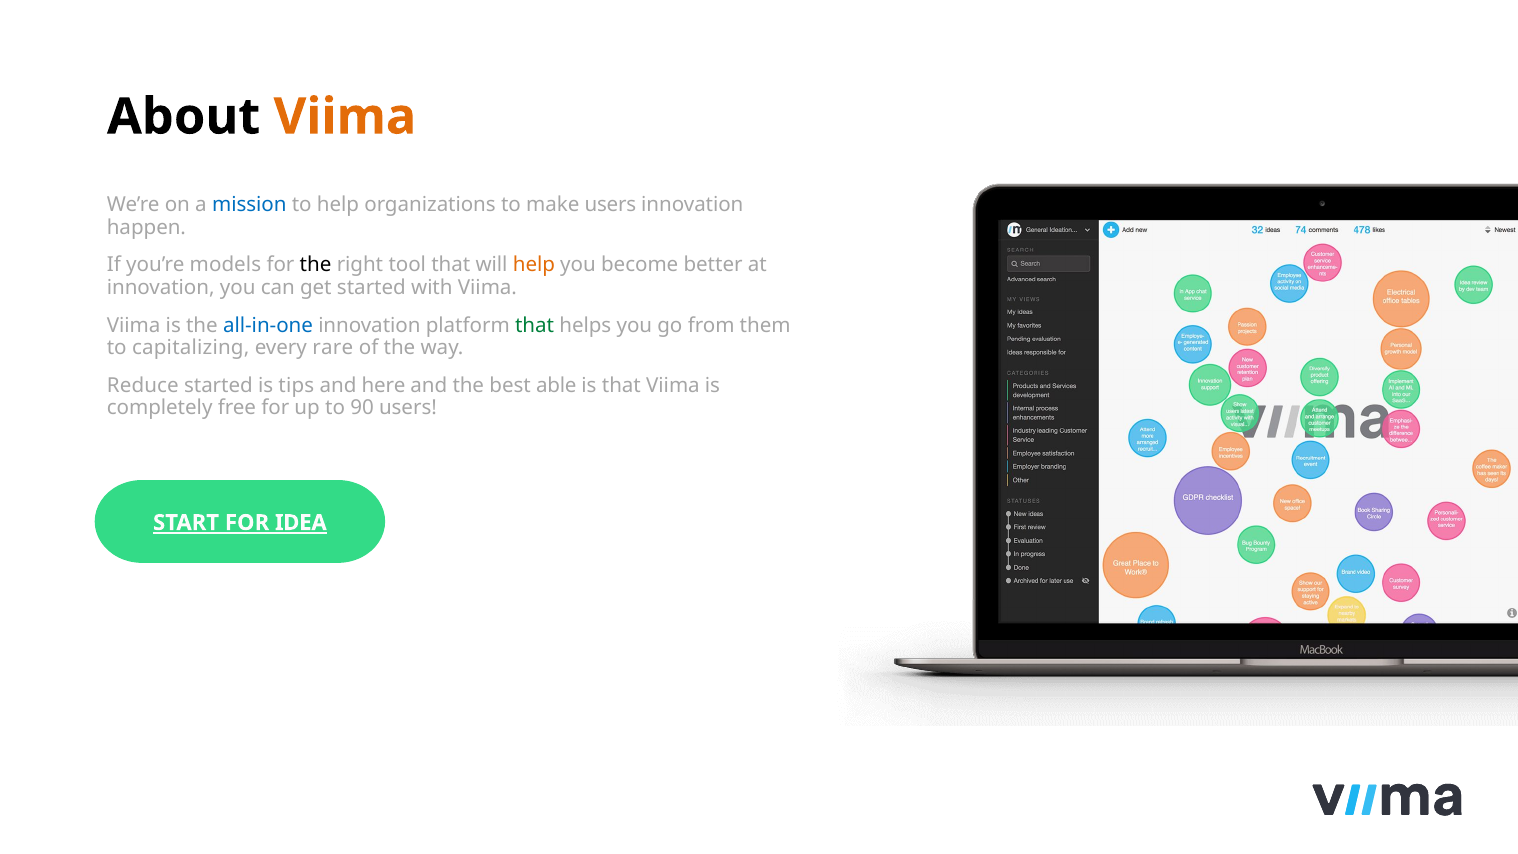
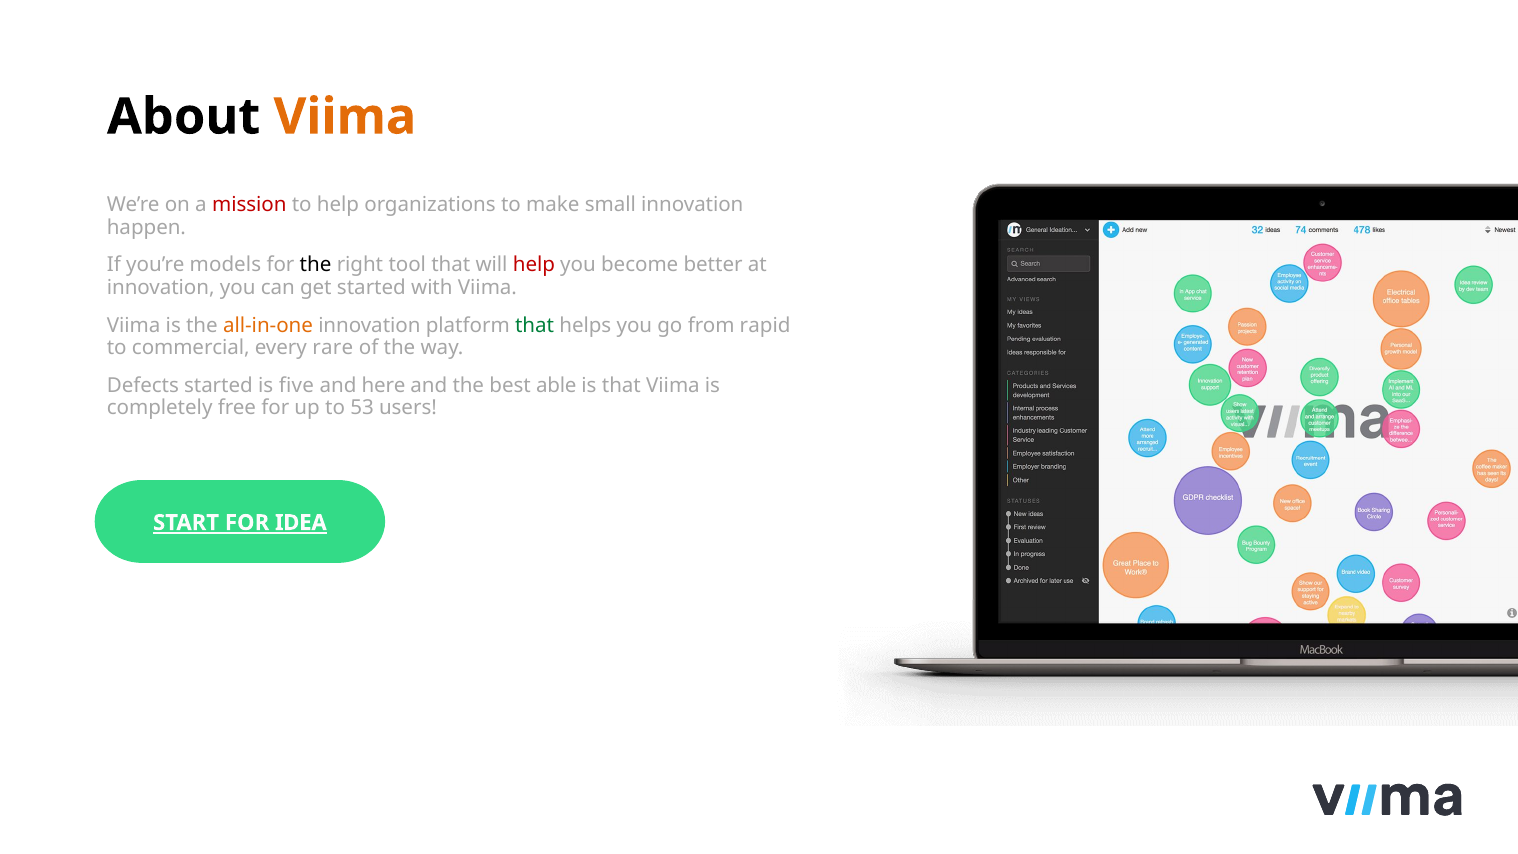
mission colour: blue -> red
make users: users -> small
help at (534, 265) colour: orange -> red
all-in-one colour: blue -> orange
them: them -> rapid
capitalizing: capitalizing -> commercial
Reduce: Reduce -> Defects
tips: tips -> five
90: 90 -> 53
